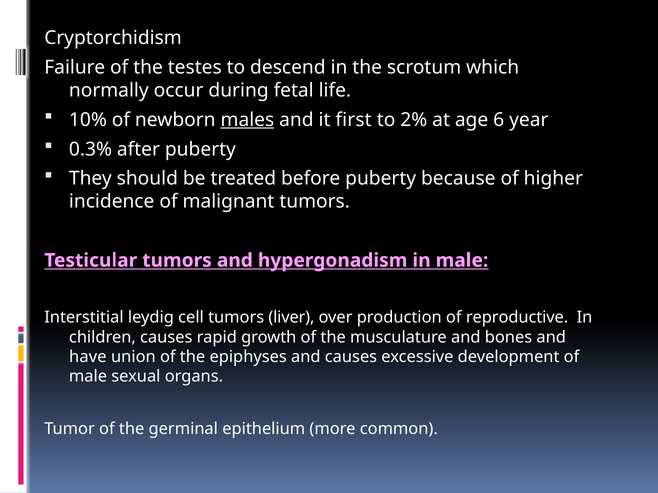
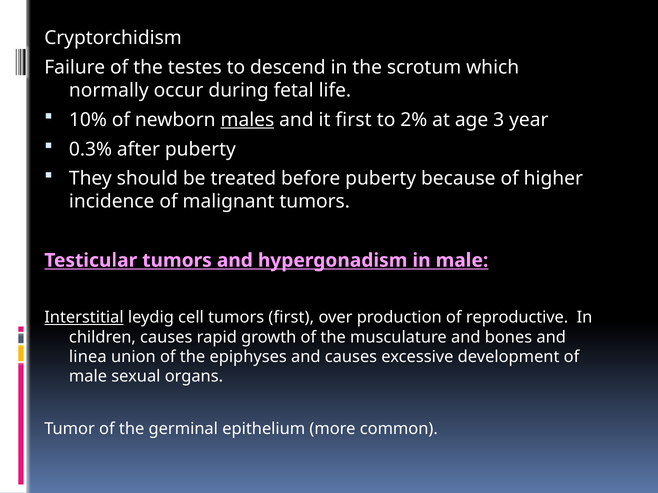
6: 6 -> 3
Interstitial underline: none -> present
tumors liver: liver -> first
have: have -> linea
